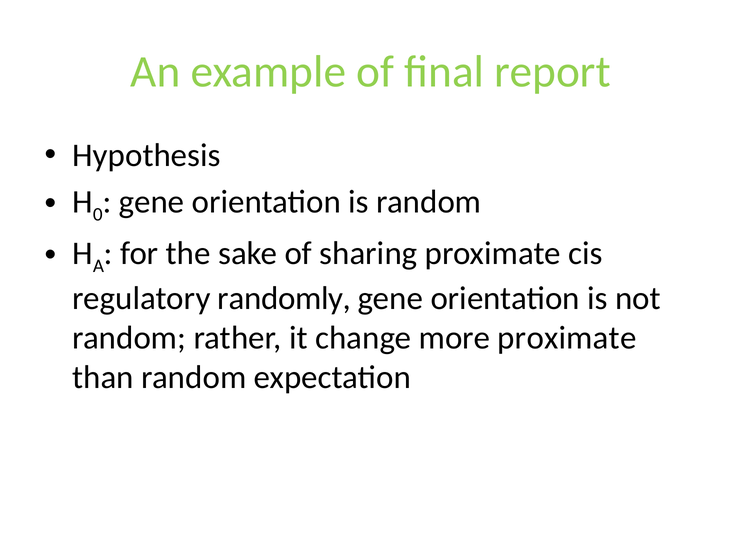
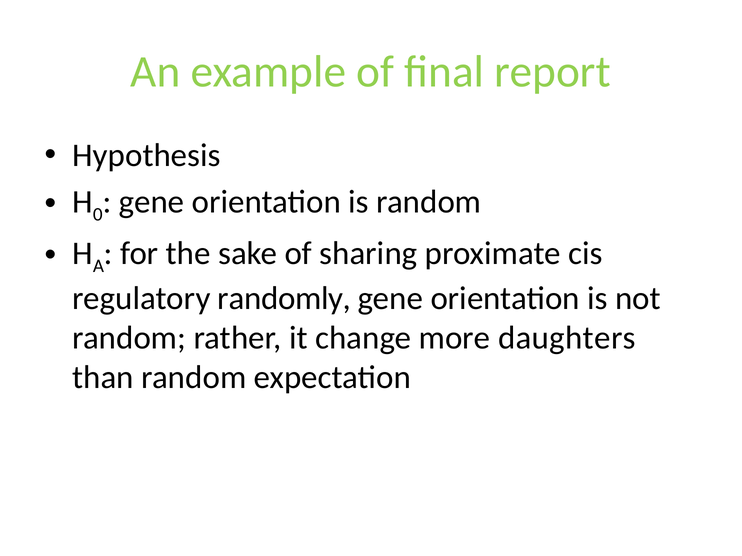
more proximate: proximate -> daughters
